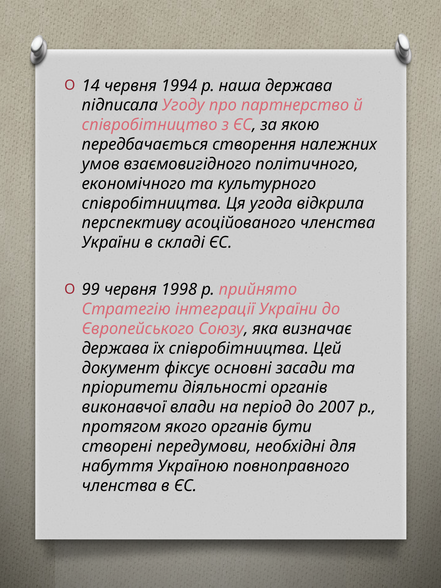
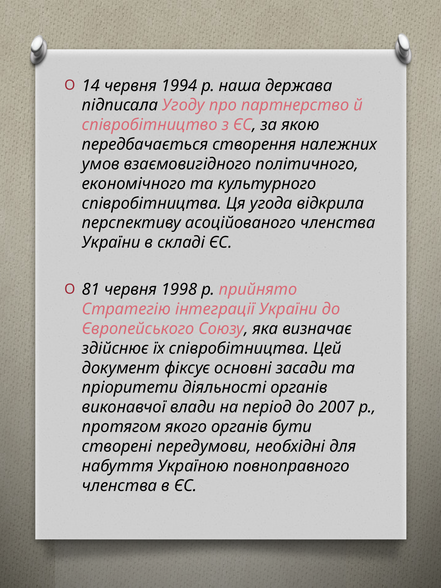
99: 99 -> 81
держава at (115, 348): держава -> здійснює
